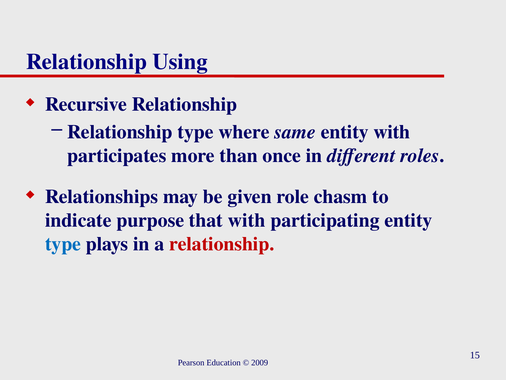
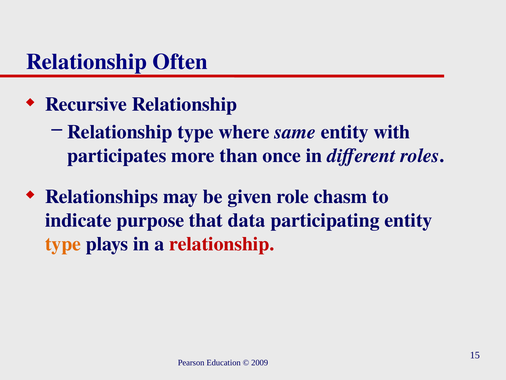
Using: Using -> Often
that with: with -> data
type at (63, 244) colour: blue -> orange
